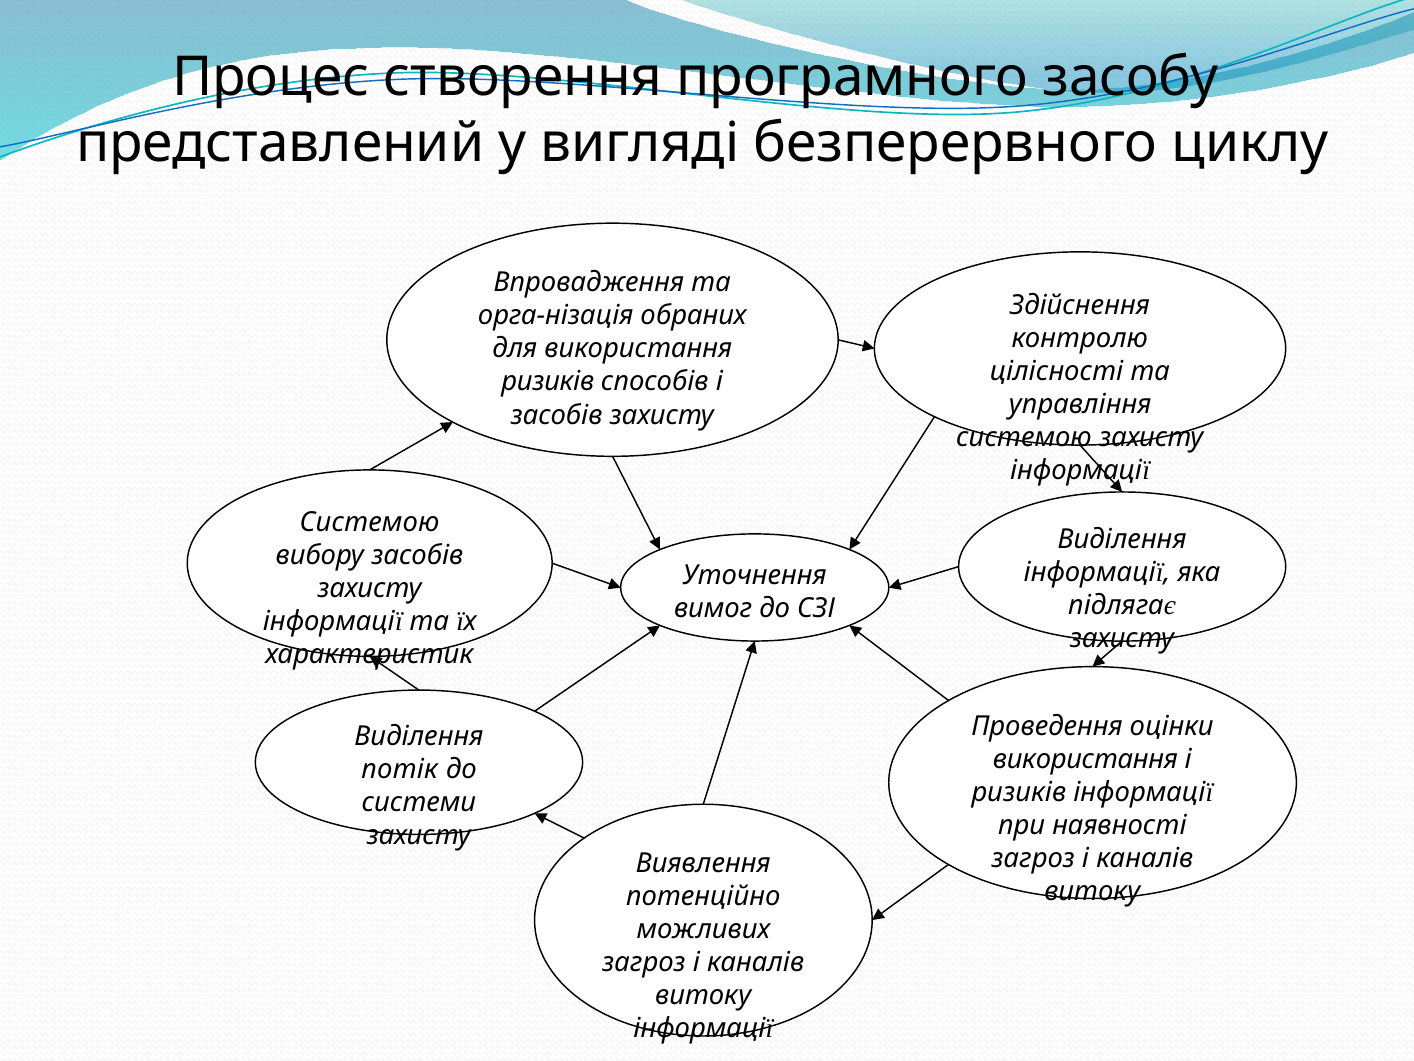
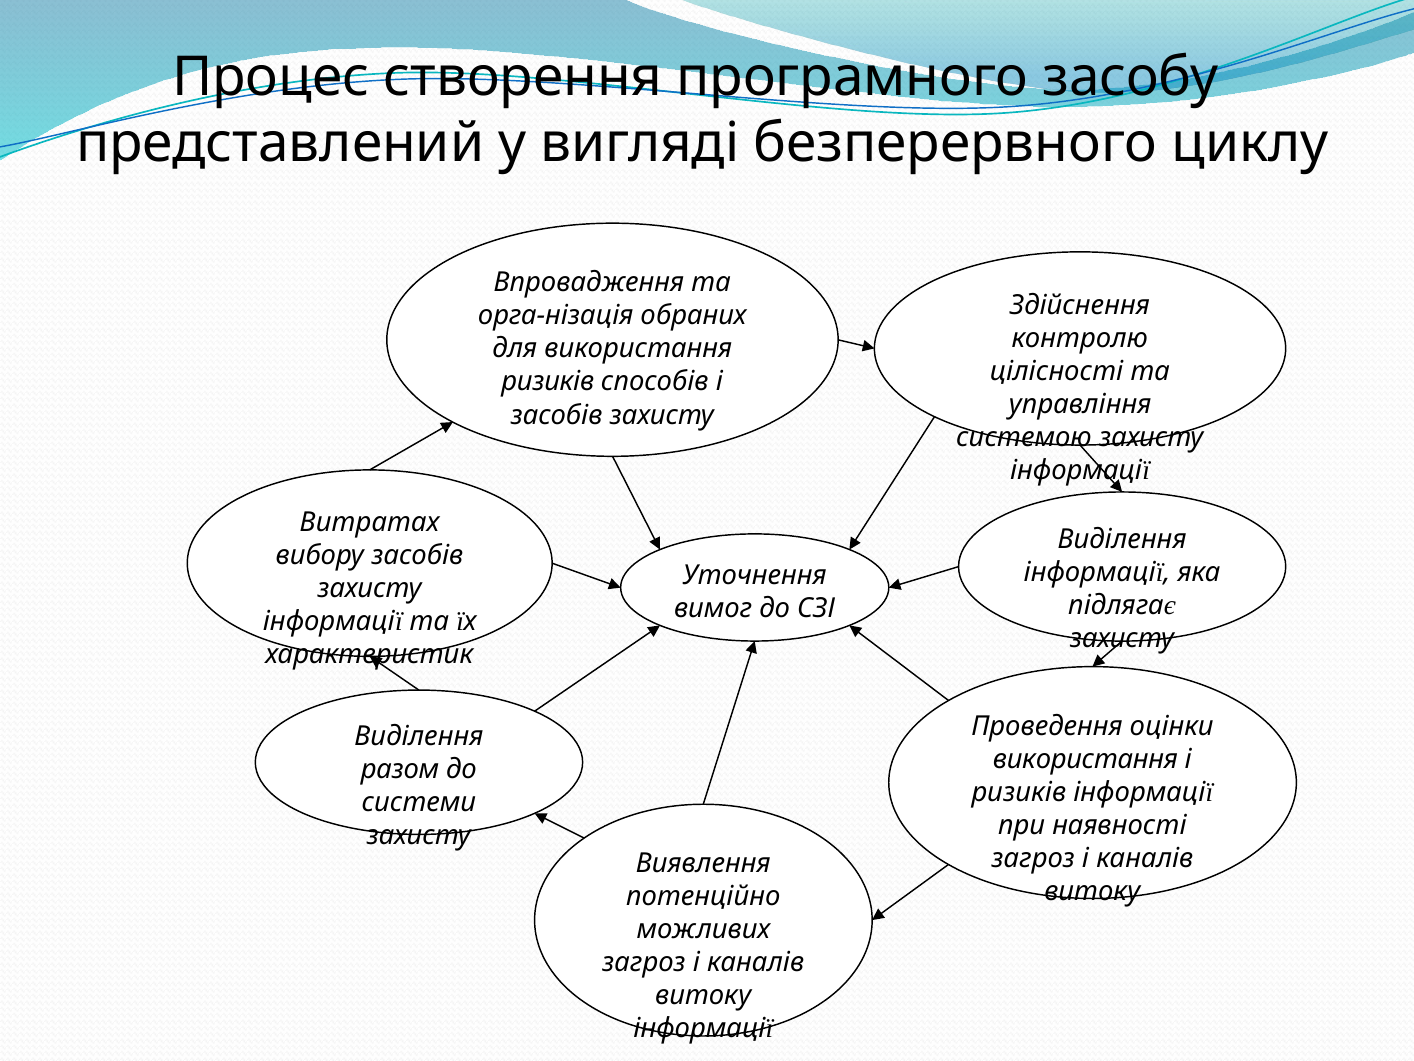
Системою at (370, 522): Системою -> Витратах
потік: потік -> разом
